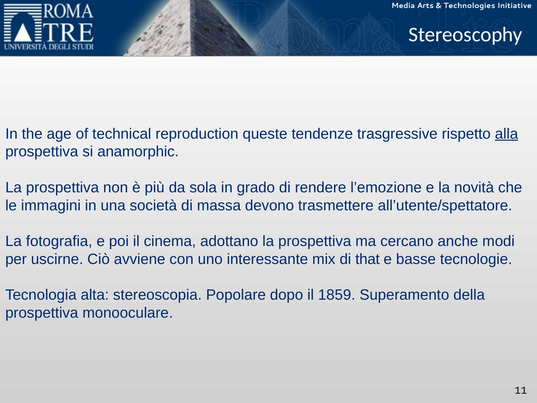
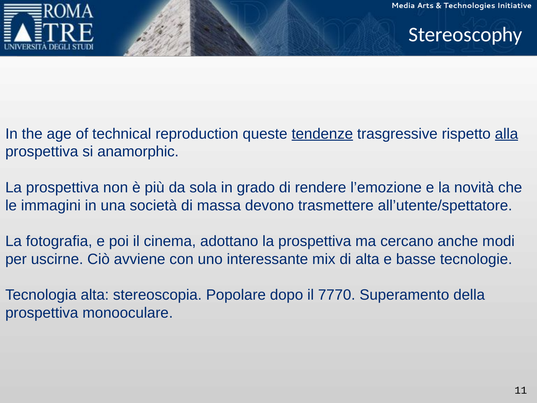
tendenze underline: none -> present
di that: that -> alta
1859: 1859 -> 7770
